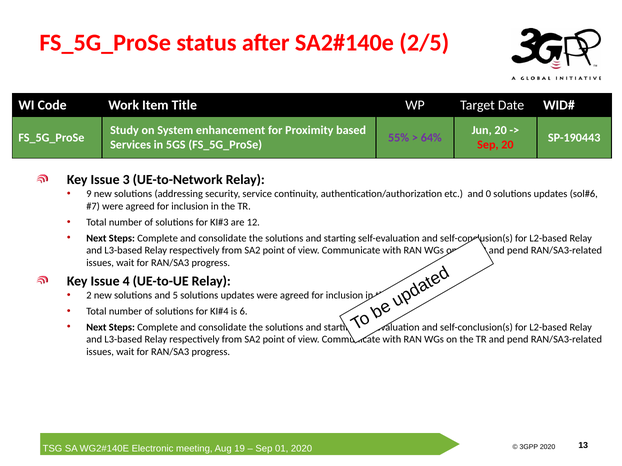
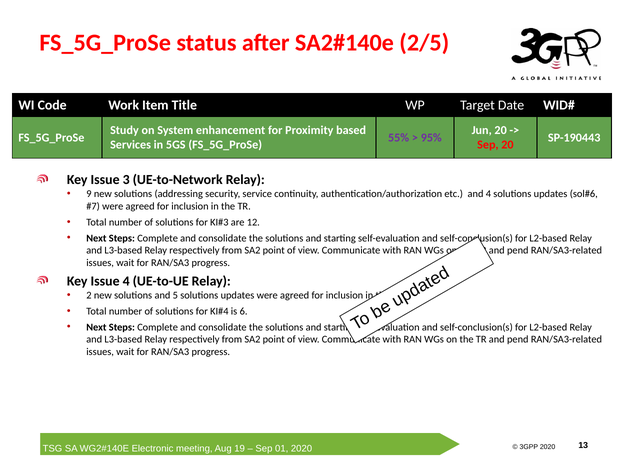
64%: 64% -> 95%
and 0: 0 -> 4
